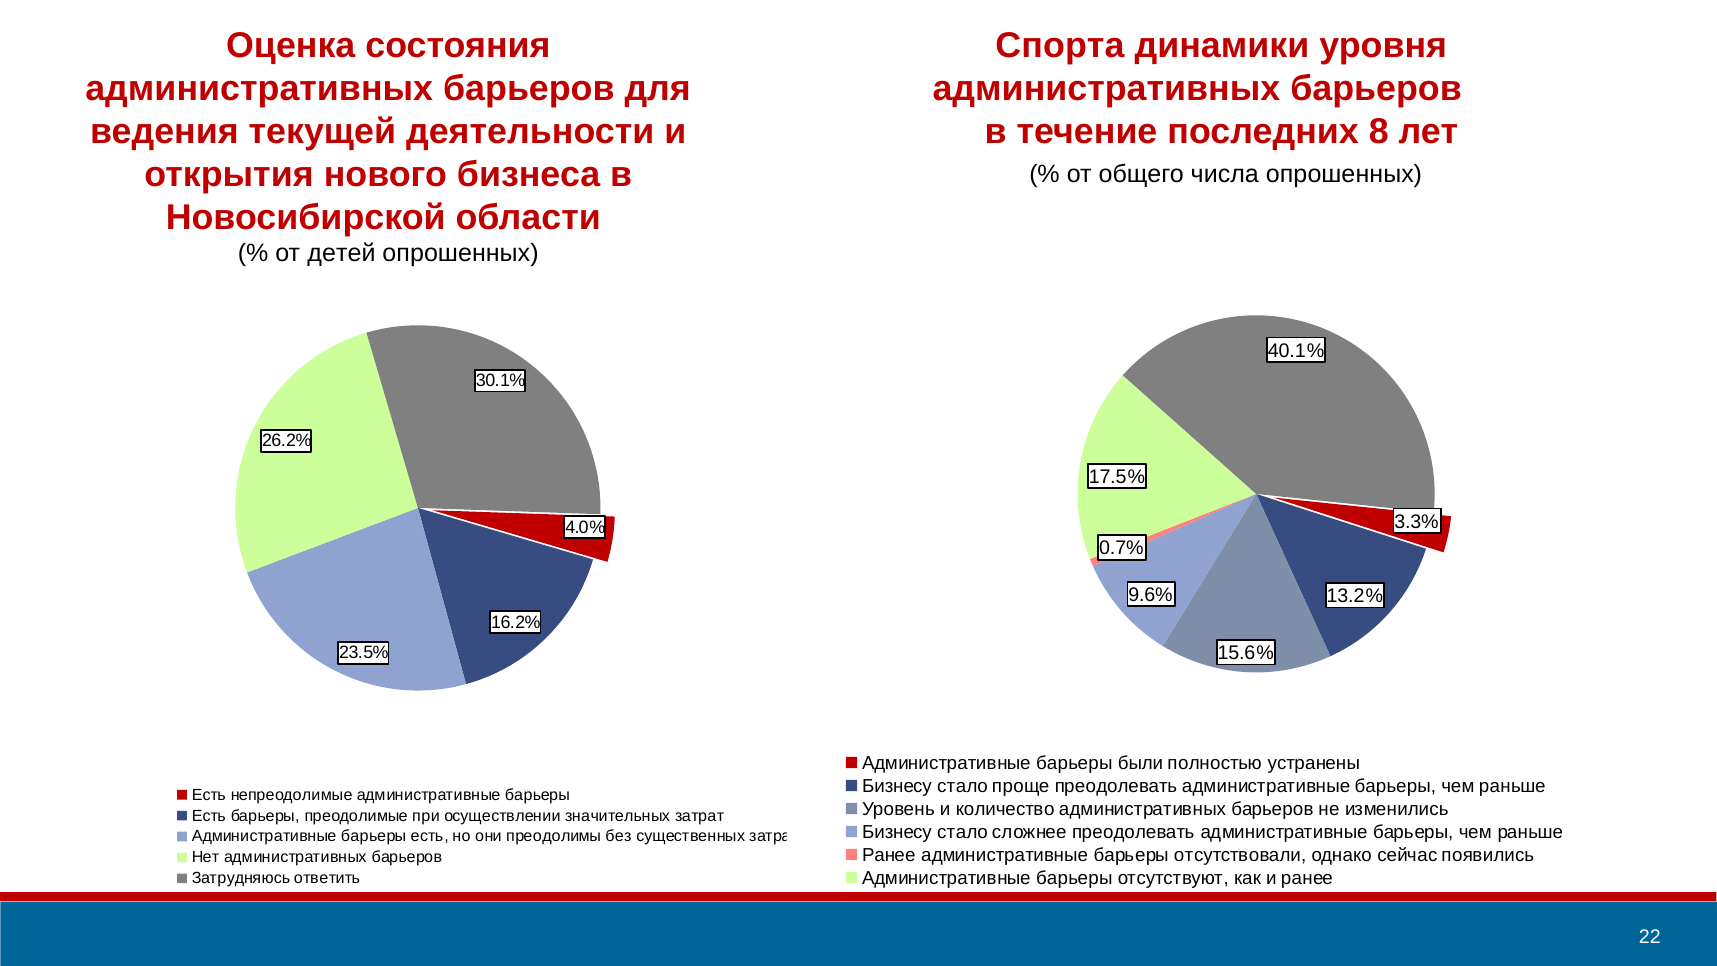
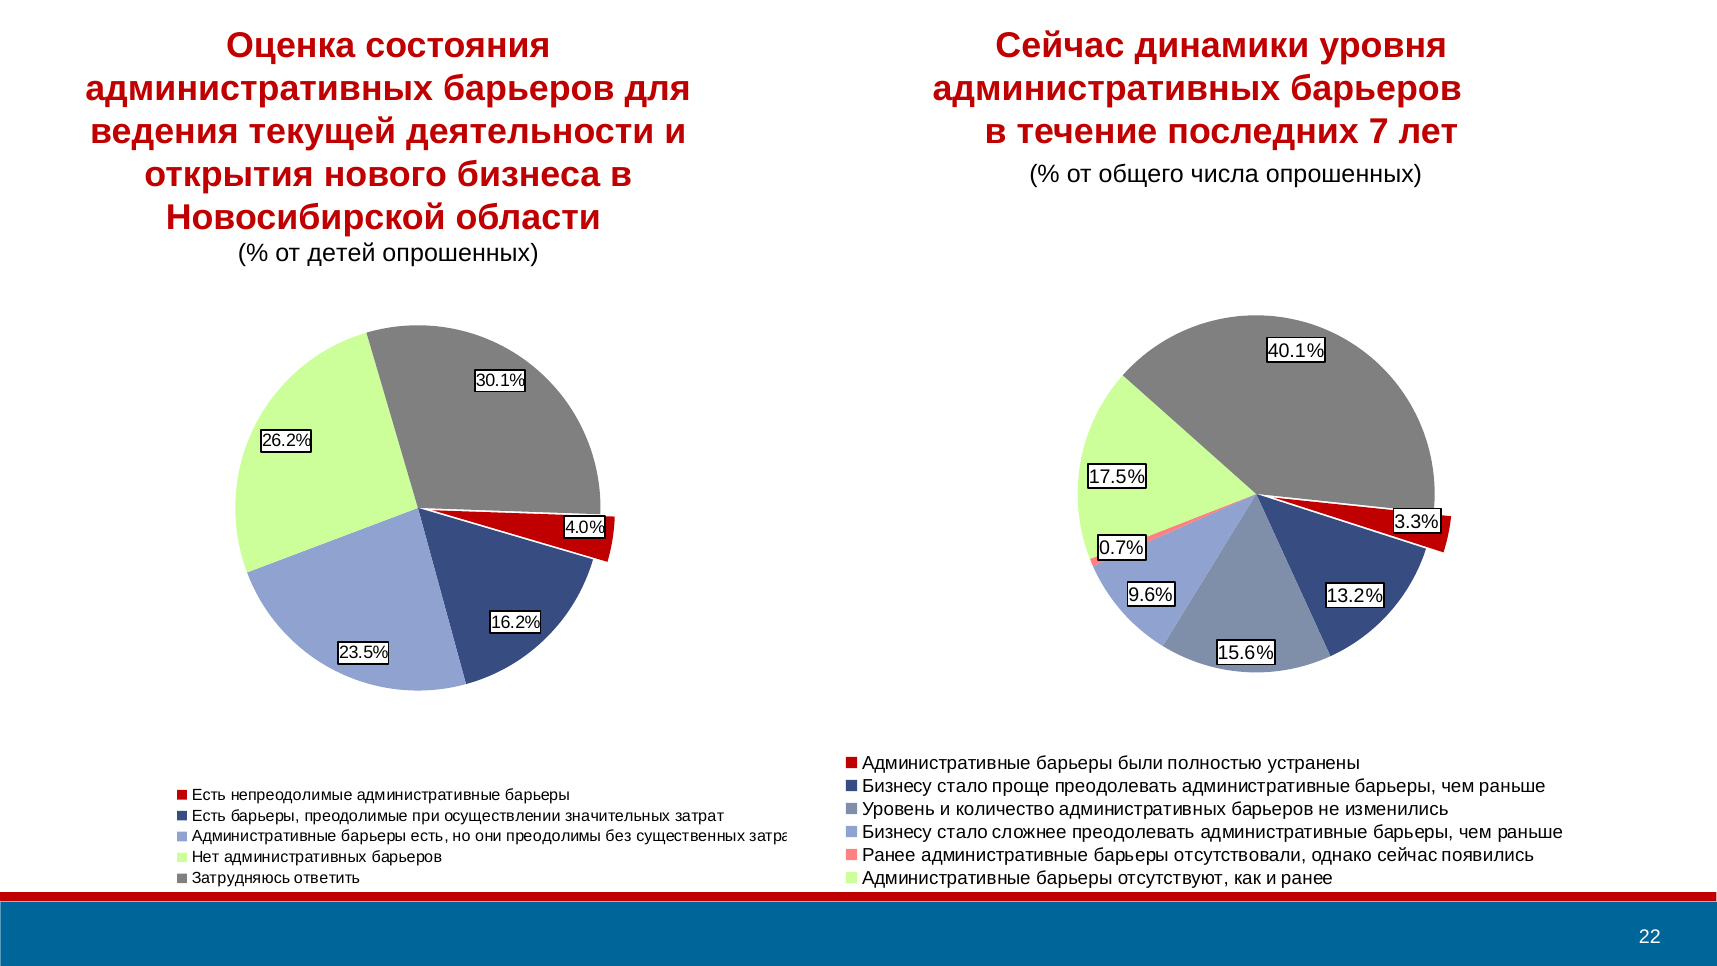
Спорта at (1060, 46): Спорта -> Сейчас
8: 8 -> 7
